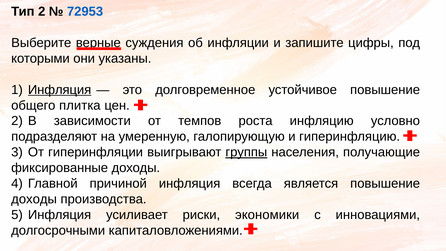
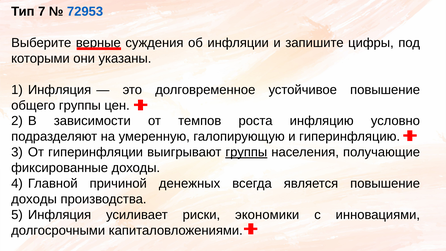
Тип 2: 2 -> 7
Инфляция at (60, 90) underline: present -> none
общего плитка: плитка -> группы
причиной инфляция: инфляция -> денежных
